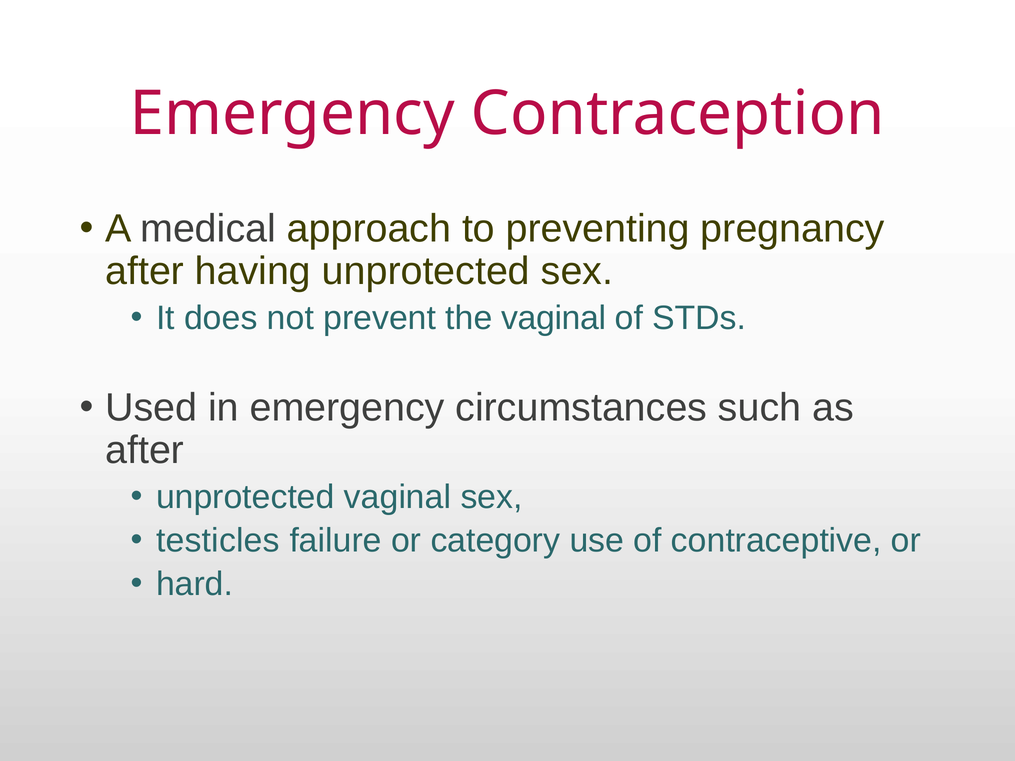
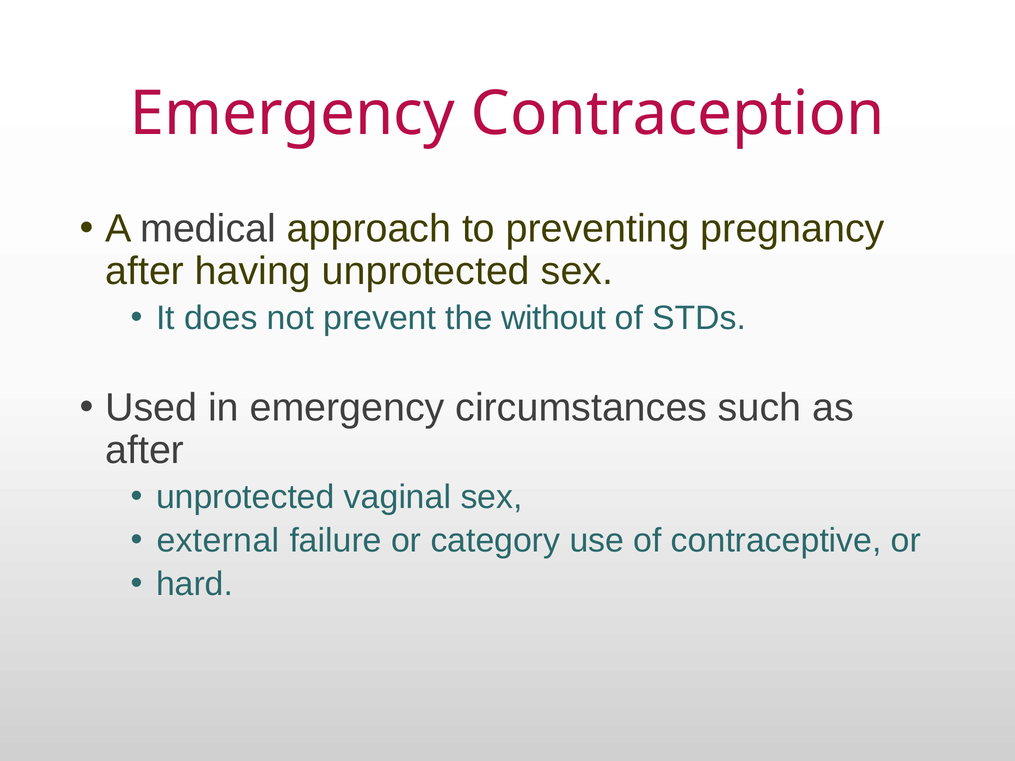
the vaginal: vaginal -> without
testicles: testicles -> external
